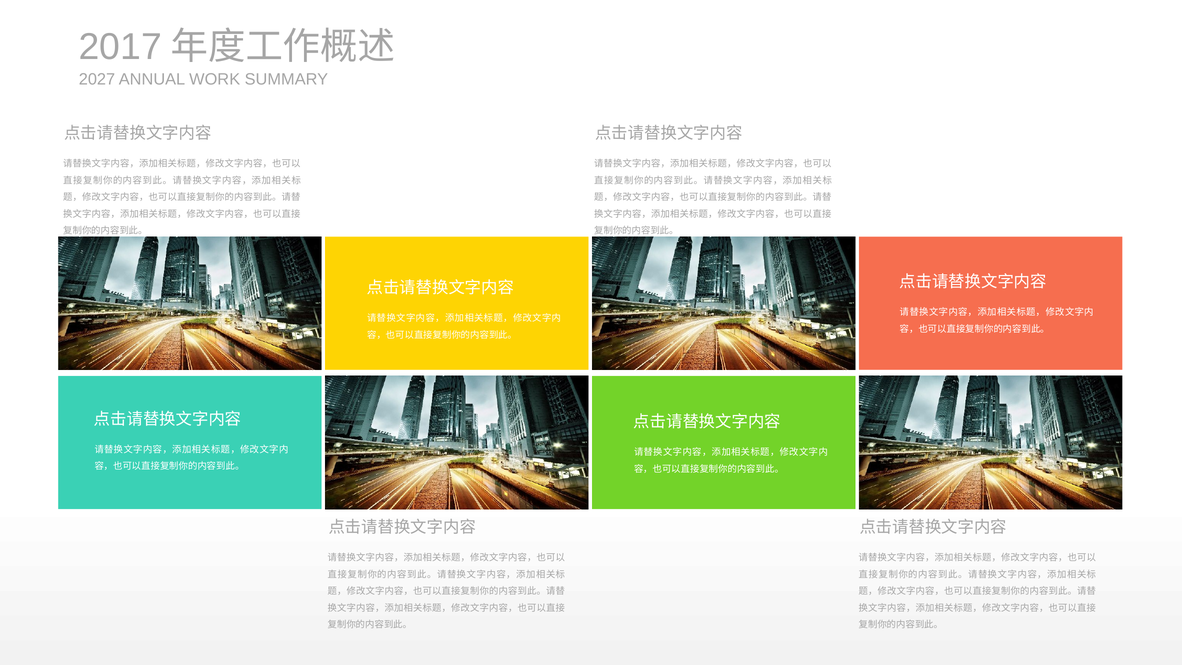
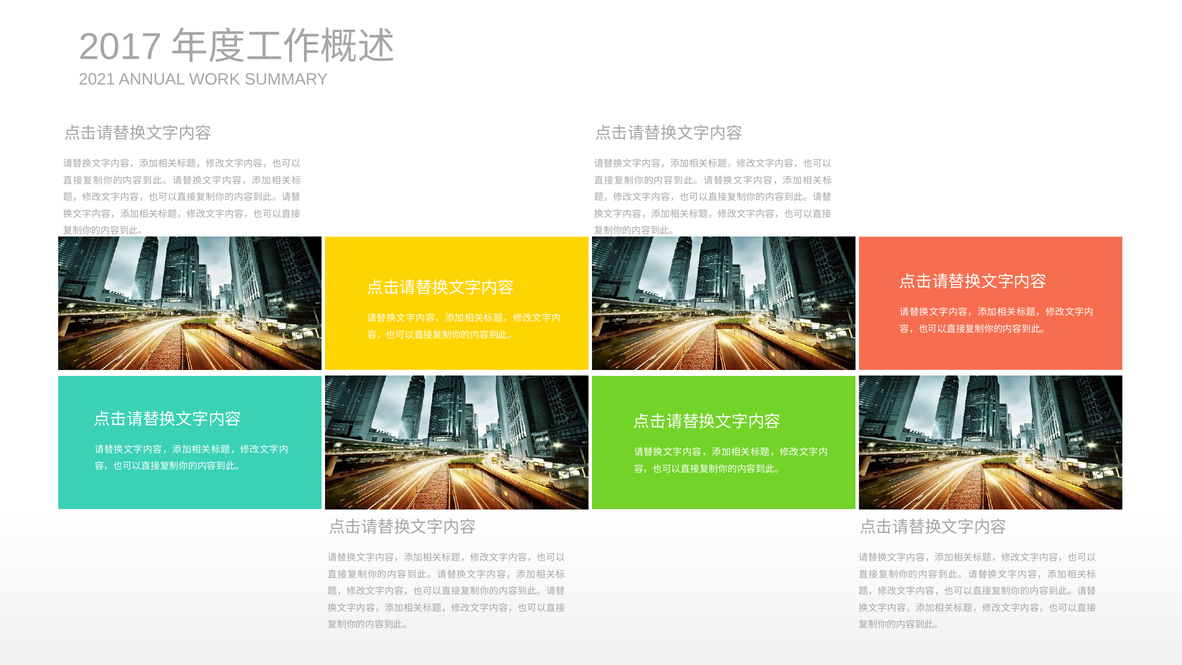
2027: 2027 -> 2021
